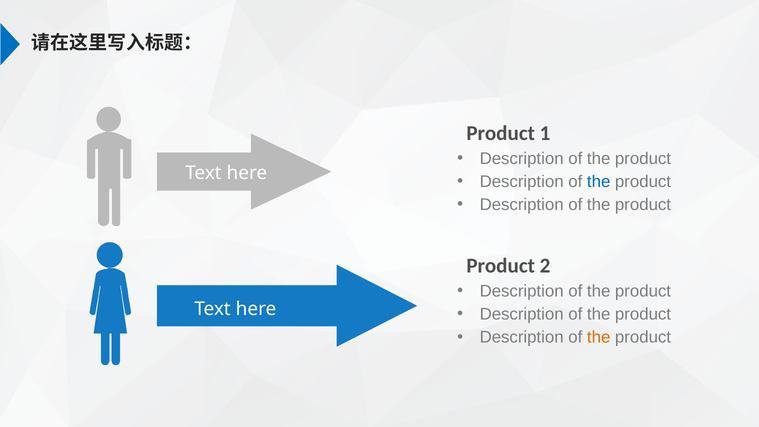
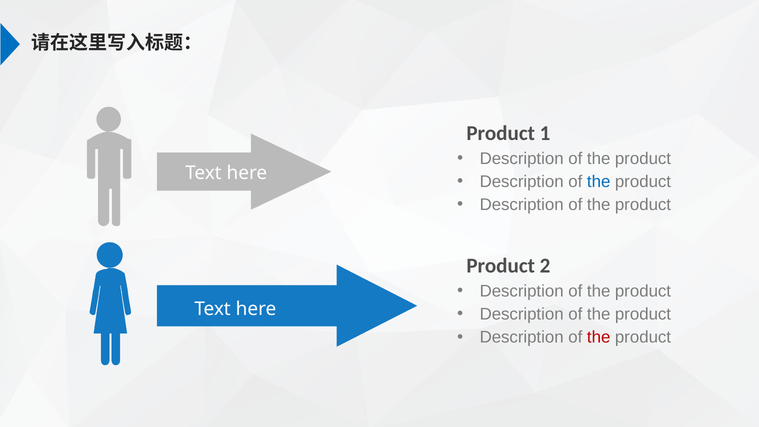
the at (599, 337) colour: orange -> red
